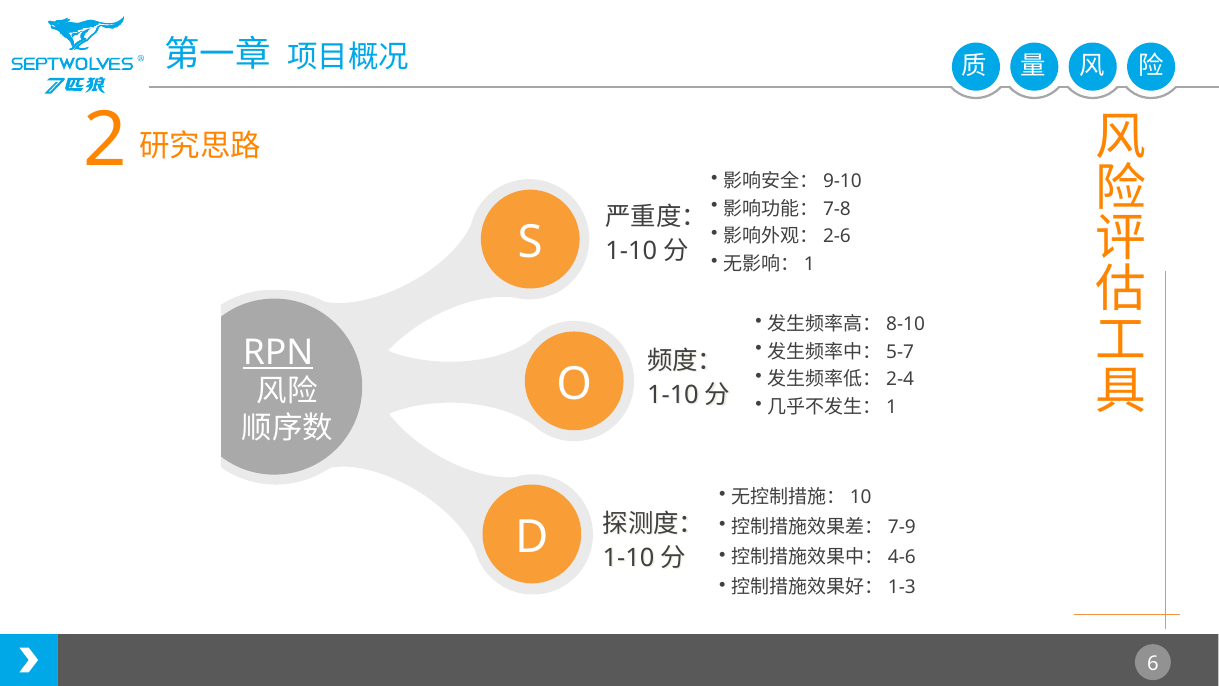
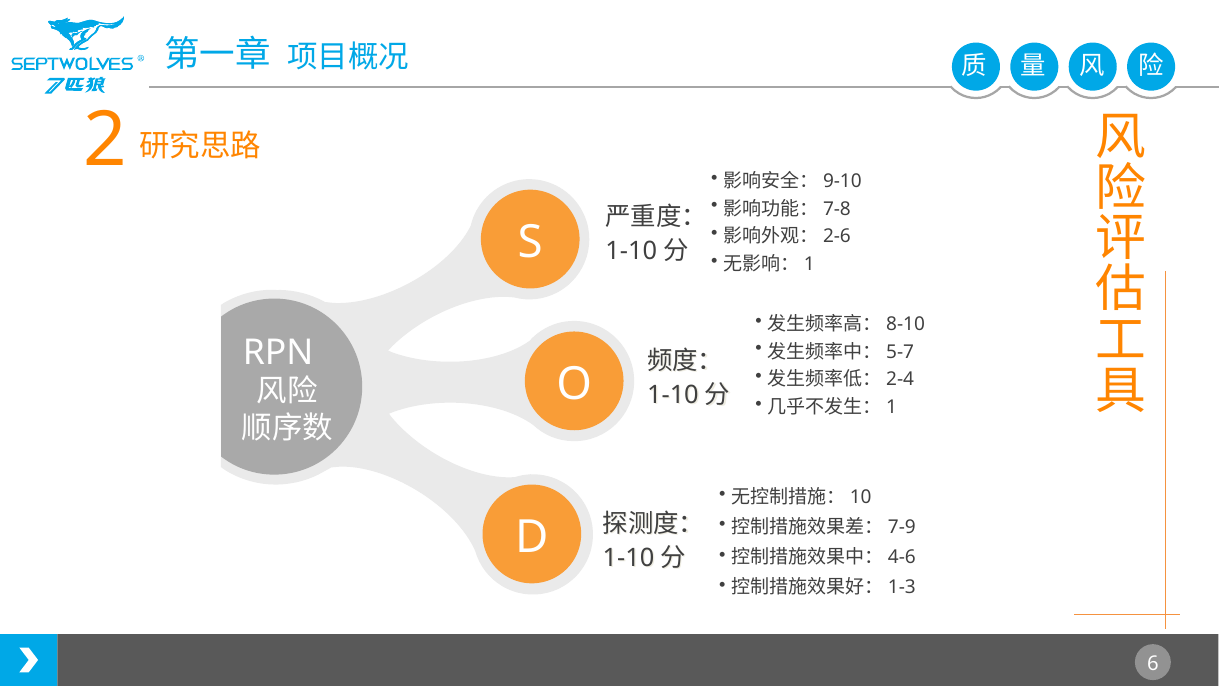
RPN underline: present -> none
